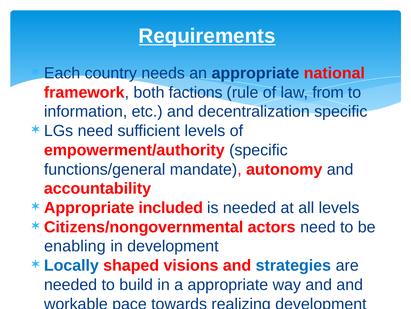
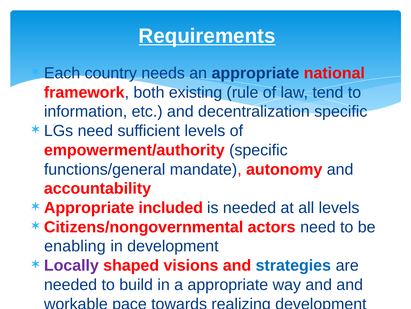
factions: factions -> existing
from: from -> tend
Locally colour: blue -> purple
